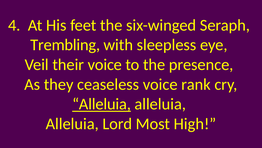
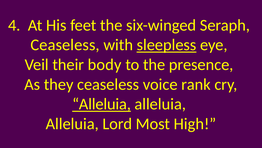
Trembling at (65, 45): Trembling -> Ceaseless
sleepless underline: none -> present
their voice: voice -> body
